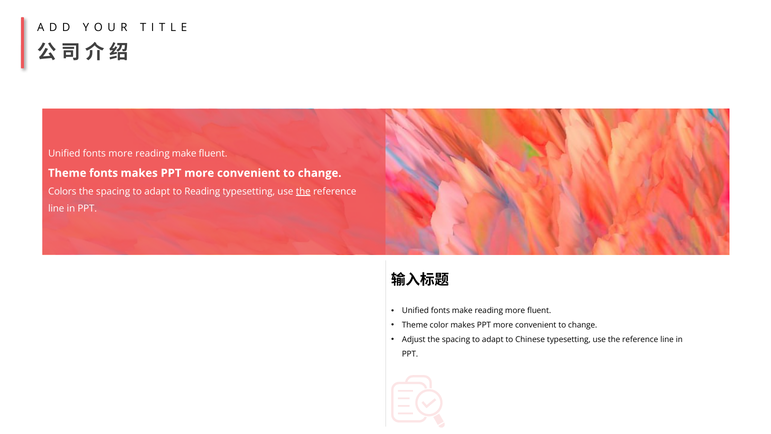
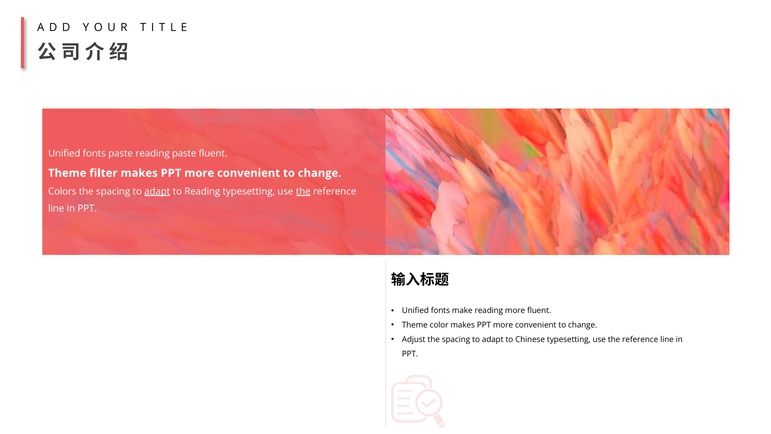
fonts more: more -> paste
reading make: make -> paste
Theme fonts: fonts -> filter
adapt at (157, 191) underline: none -> present
